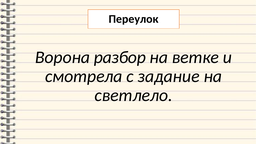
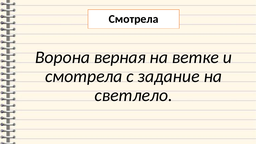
Переулок at (134, 19): Переулок -> Смотрела
разбор: разбор -> верная
